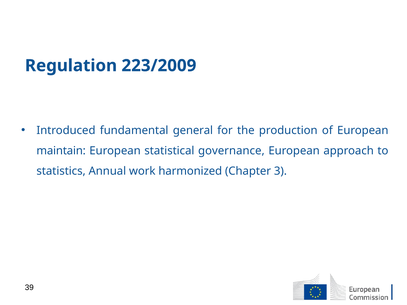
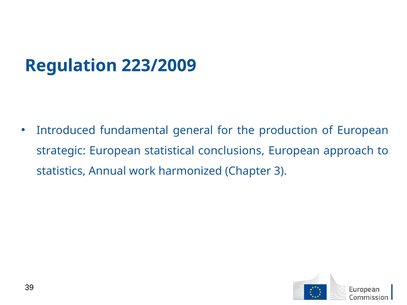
maintain: maintain -> strategic
governance: governance -> conclusions
